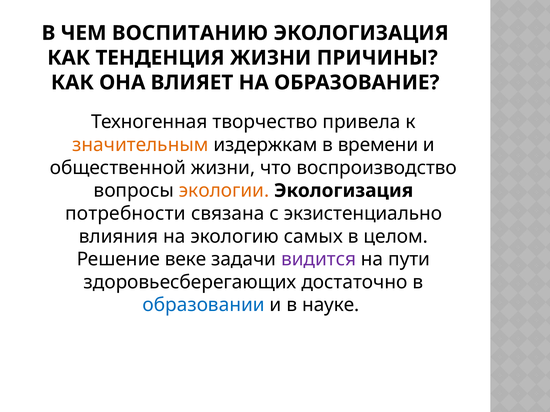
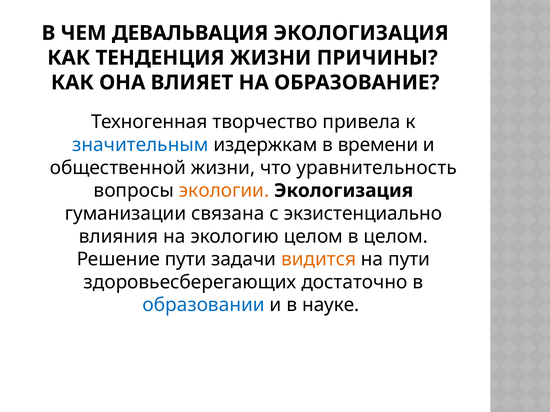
ВОСПИТАНИЮ: ВОСПИТАНИЮ -> ДЕВАЛЬВАЦИЯ
значительным colour: orange -> blue
воспроизводство: воспроизводство -> уравнительность
потребности: потребности -> гуманизации
экологию самых: самых -> целом
Решение веке: веке -> пути
видится colour: purple -> orange
